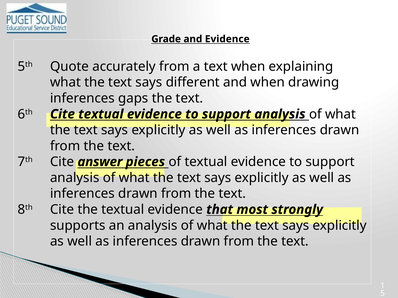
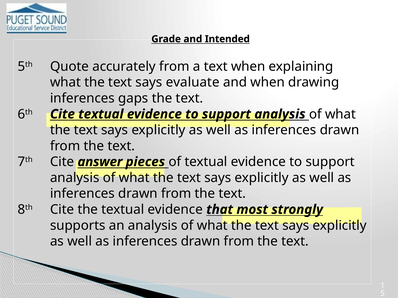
and Evidence: Evidence -> Intended
different: different -> evaluate
